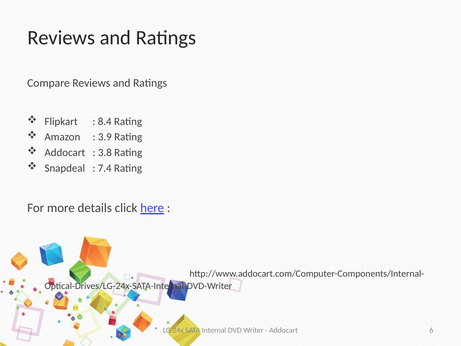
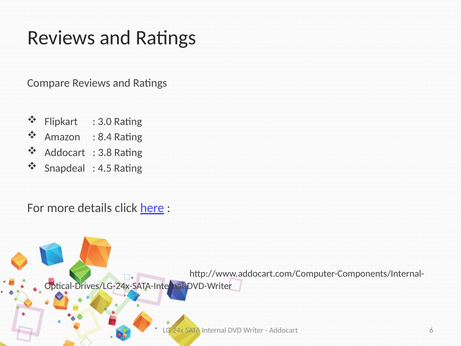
8.4: 8.4 -> 3.0
3.9: 3.9 -> 8.4
7.4: 7.4 -> 4.5
